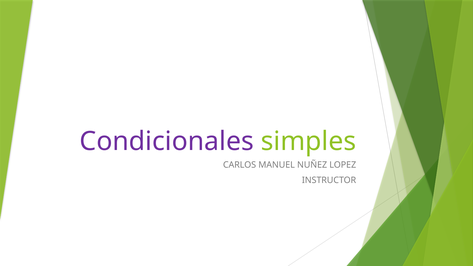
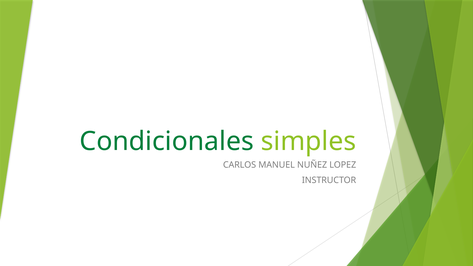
Condicionales colour: purple -> green
